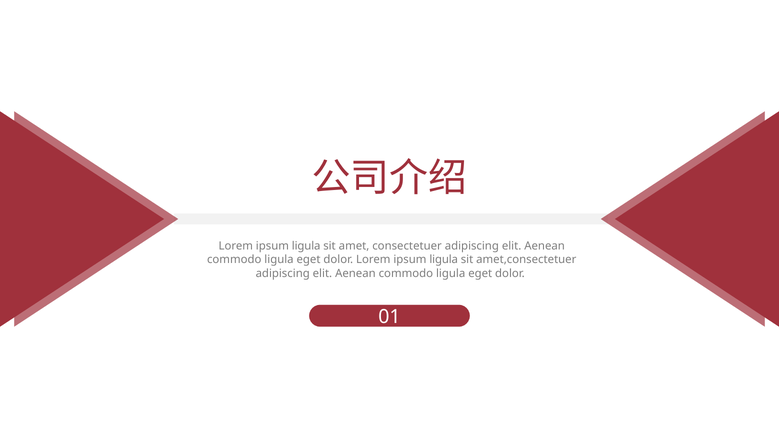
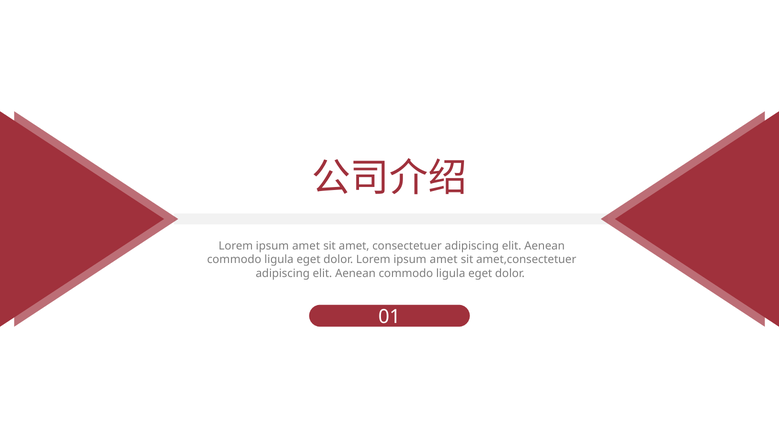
ligula at (306, 246): ligula -> amet
dolor Lorem ipsum ligula: ligula -> amet
